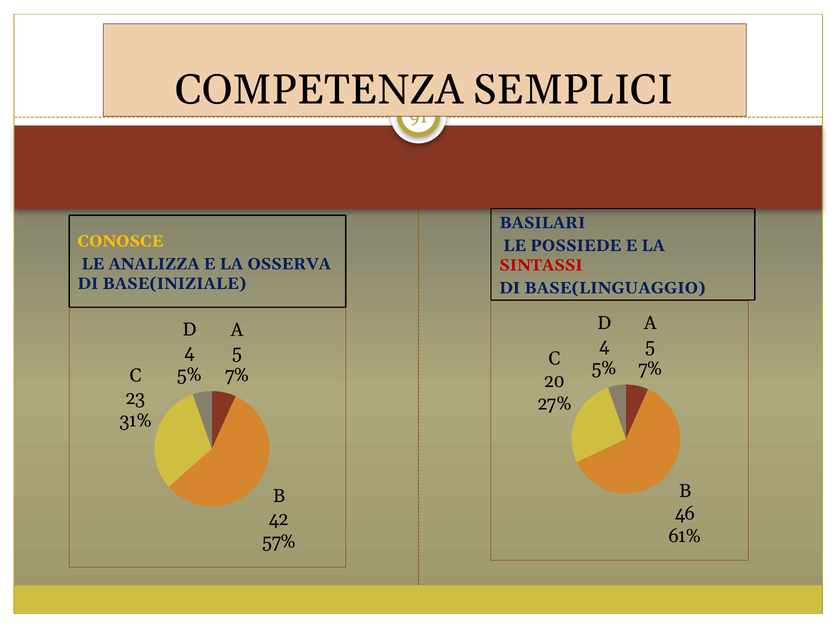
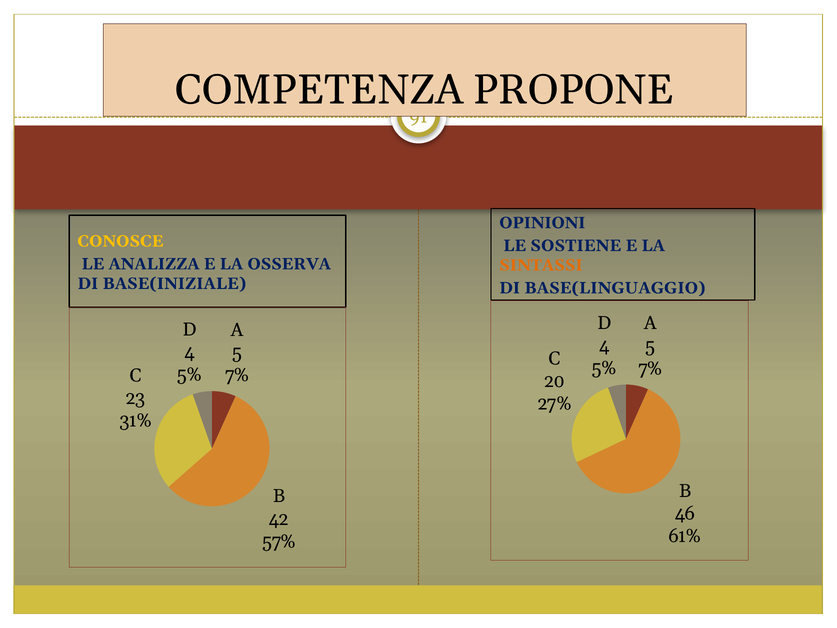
SEMPLICI: SEMPLICI -> PROPONE
BASILARI: BASILARI -> OPINIONI
POSSIEDE: POSSIEDE -> SOSTIENE
SINTASSI colour: red -> orange
